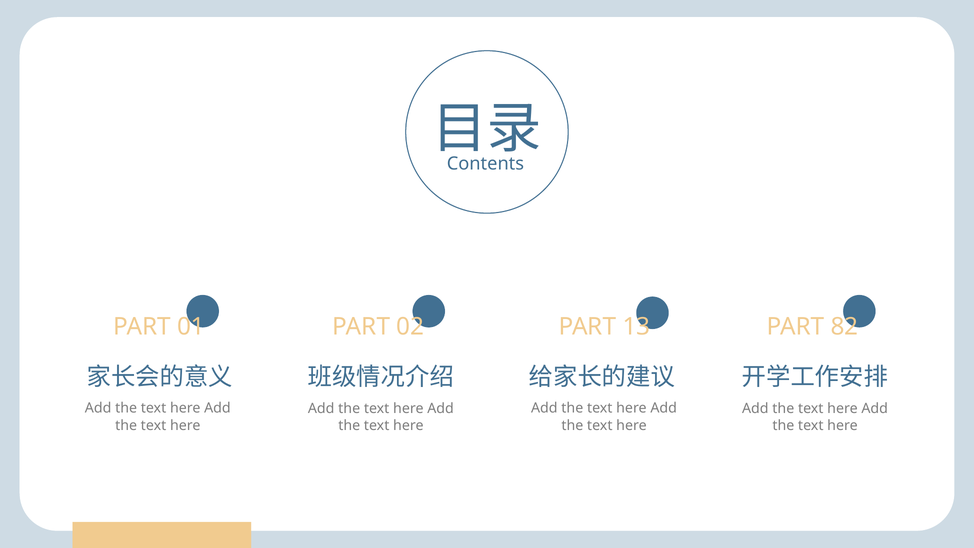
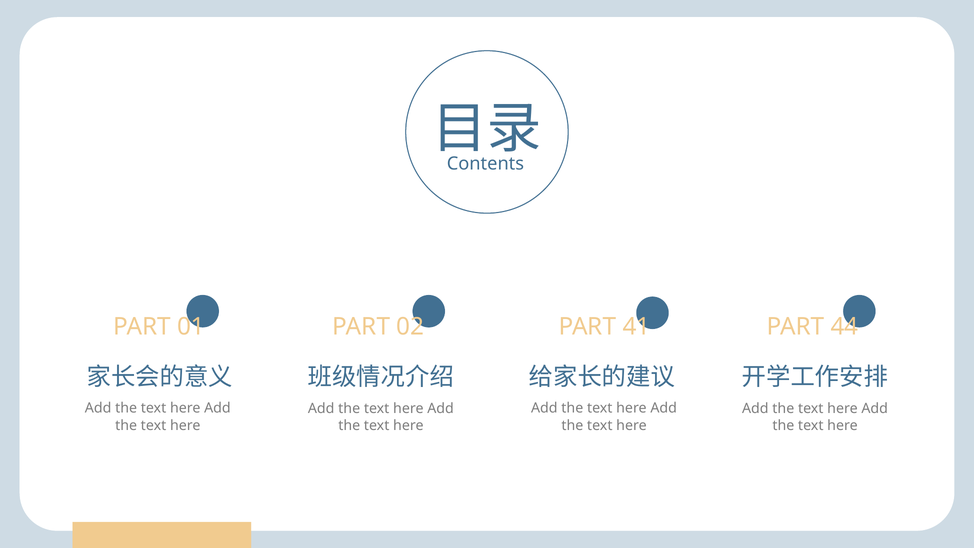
13: 13 -> 41
82: 82 -> 44
